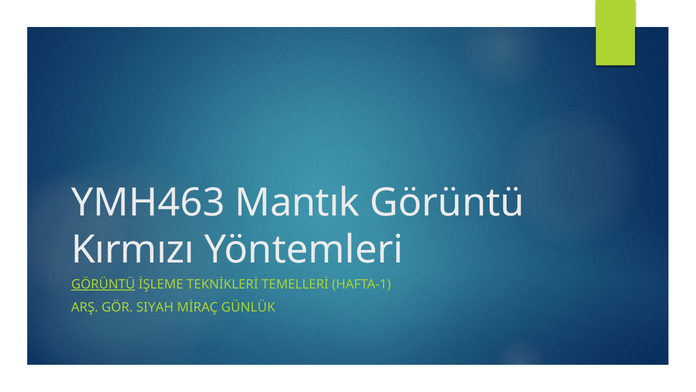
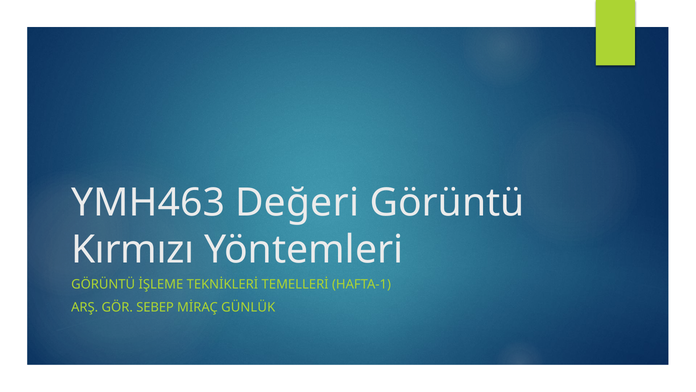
Mantık: Mantık -> Değeri
GÖRÜNTÜ at (103, 284) underline: present -> none
SIYAH: SIYAH -> SEBEP
